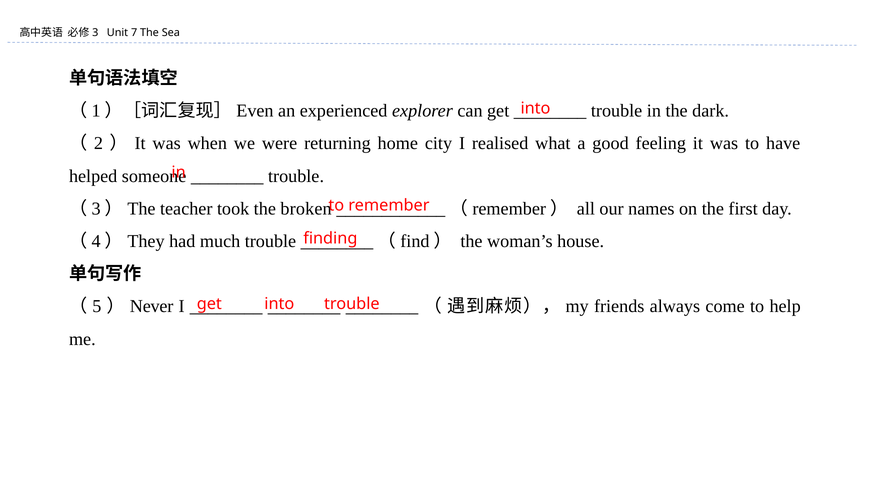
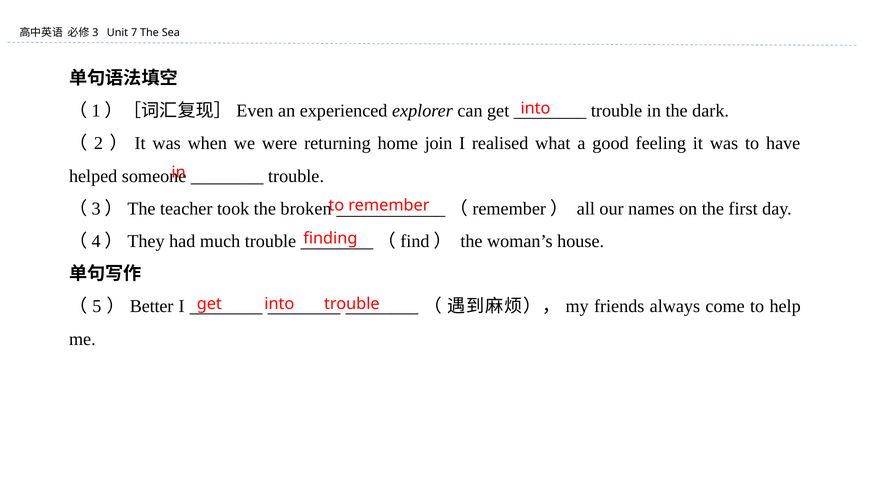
city: city -> join
Never: Never -> Better
